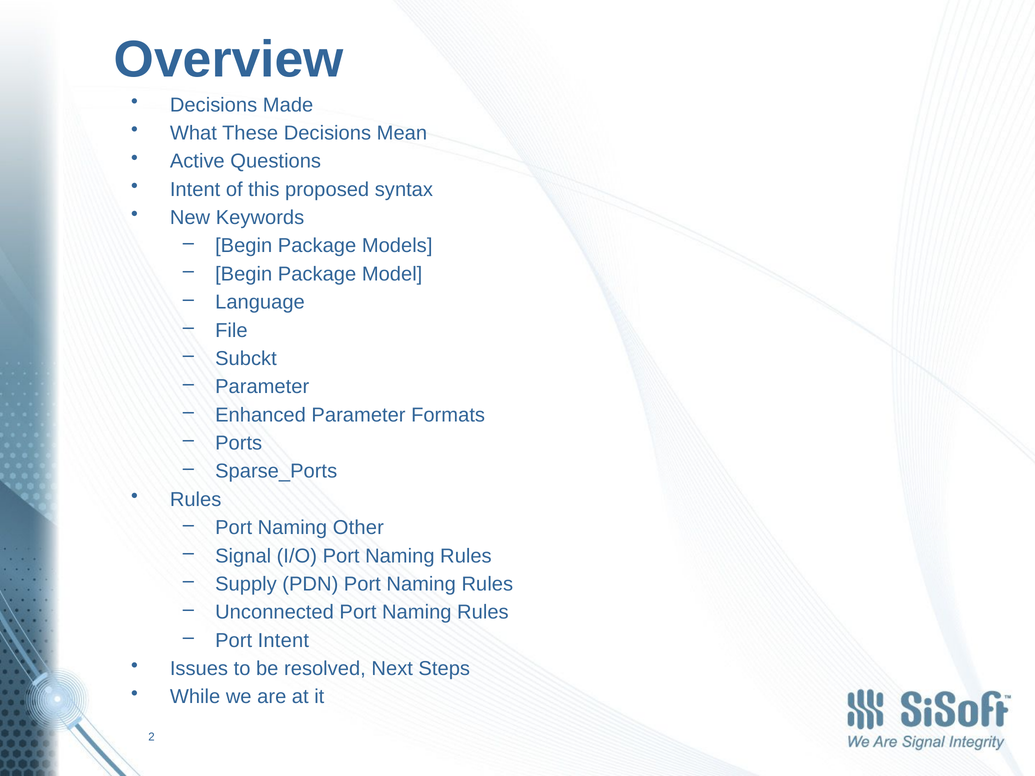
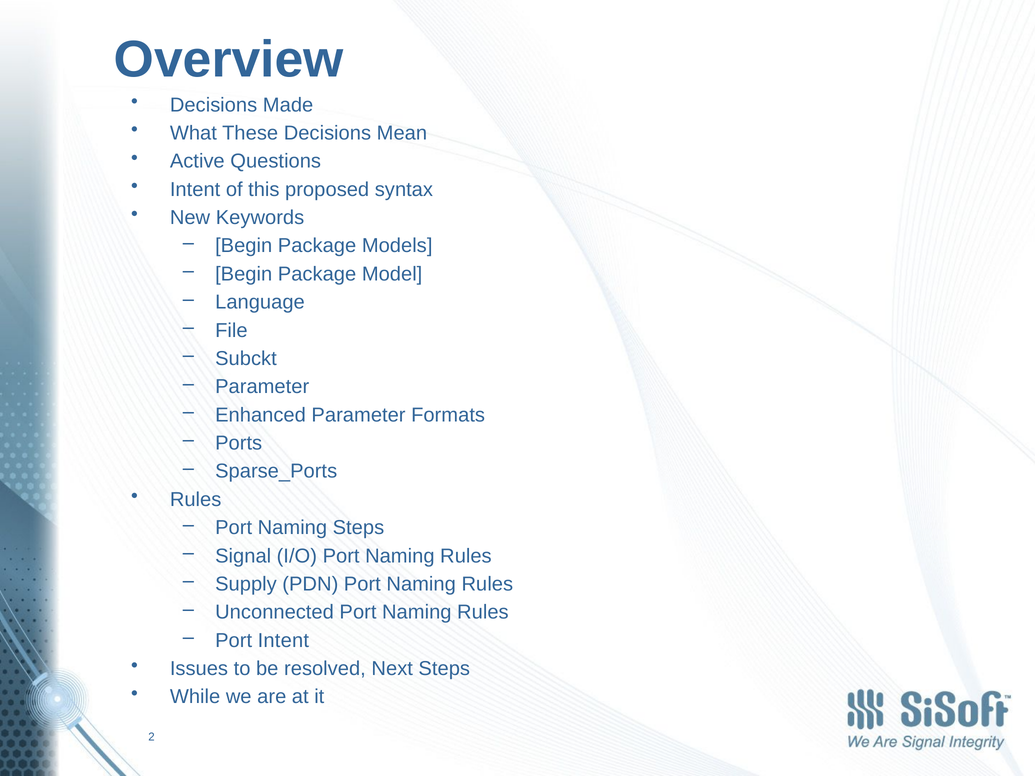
Naming Other: Other -> Steps
